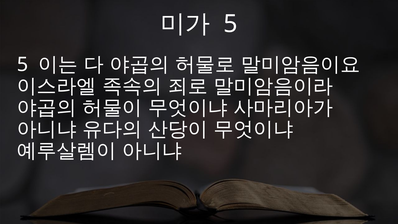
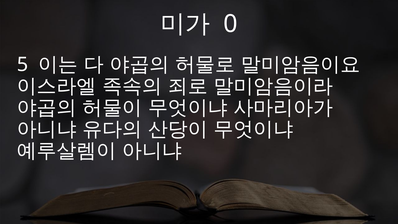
5 at (231, 24): 5 -> 0
